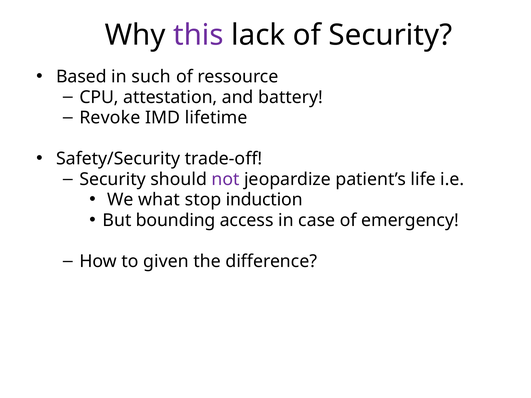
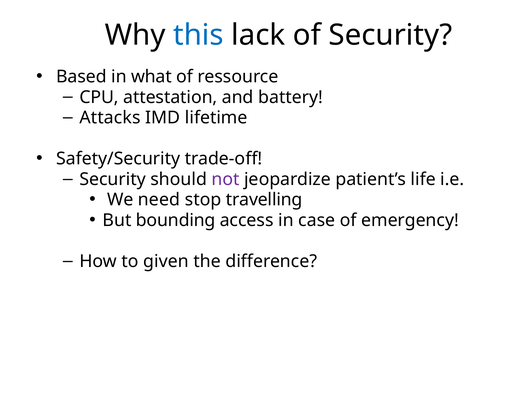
this colour: purple -> blue
such: such -> what
Revoke: Revoke -> Attacks
what: what -> need
induction: induction -> travelling
